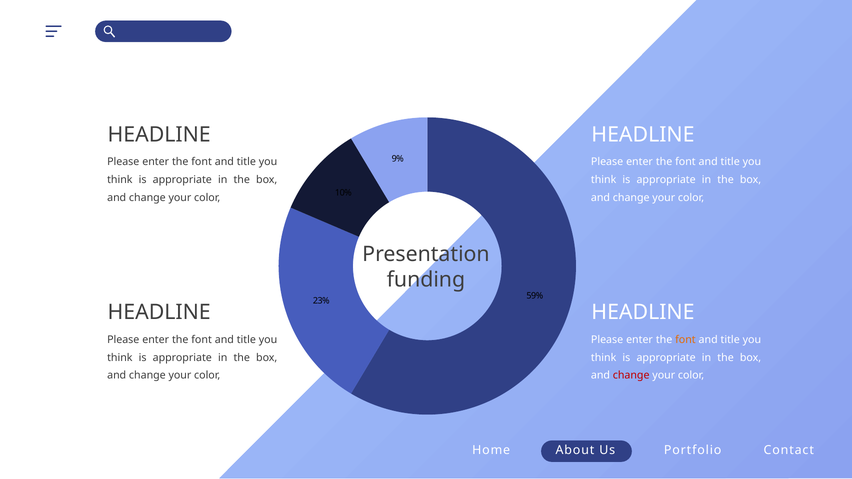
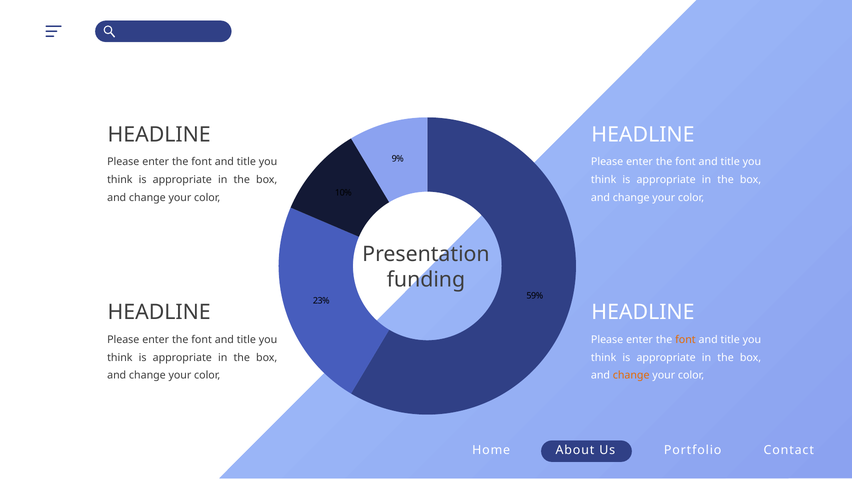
change at (631, 376) colour: red -> orange
